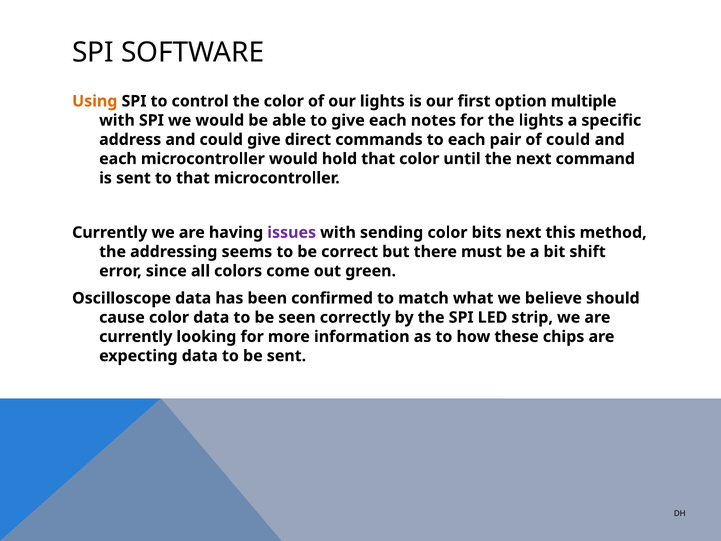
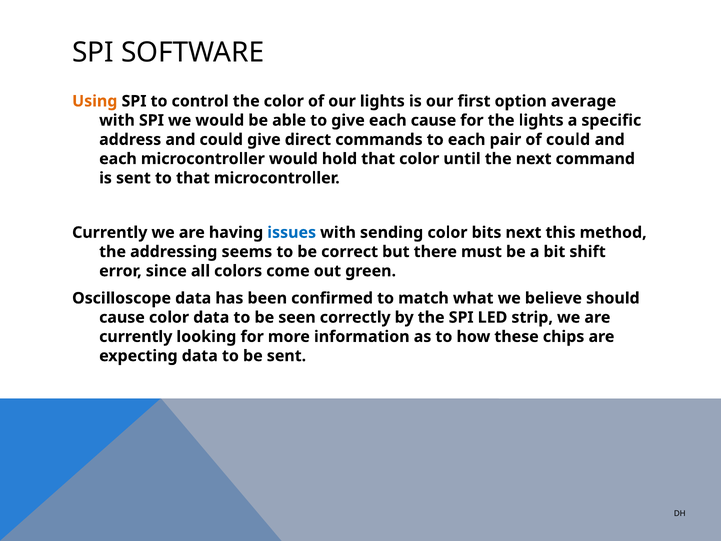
multiple: multiple -> average
each notes: notes -> cause
issues colour: purple -> blue
